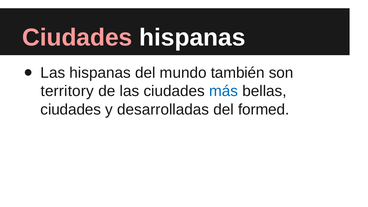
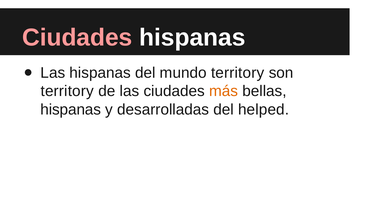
mundo también: también -> territory
más colour: blue -> orange
ciudades at (71, 110): ciudades -> hispanas
formed: formed -> helped
